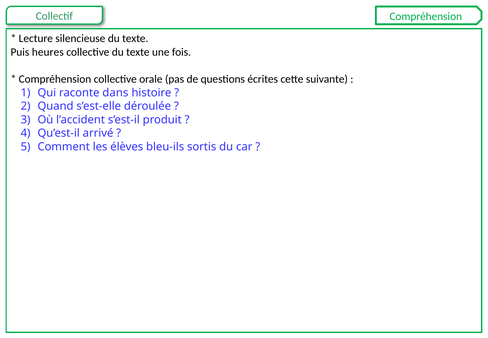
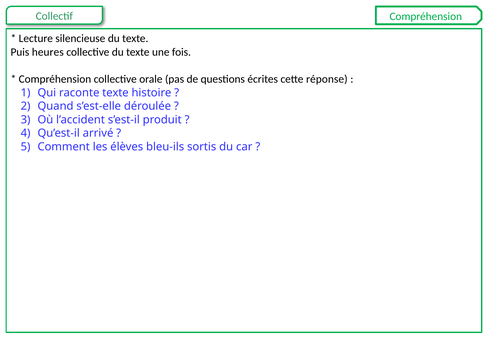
suivante: suivante -> réponse
raconte dans: dans -> texte
